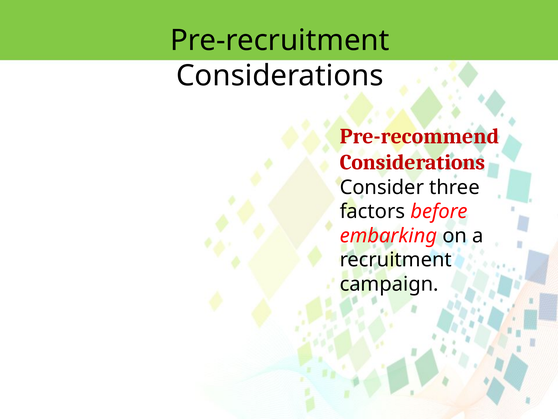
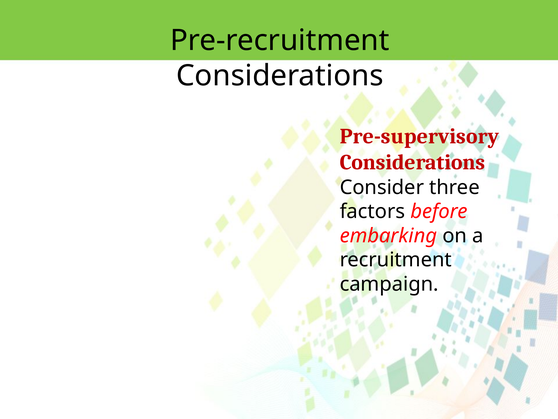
Pre-recommend: Pre-recommend -> Pre-supervisory
